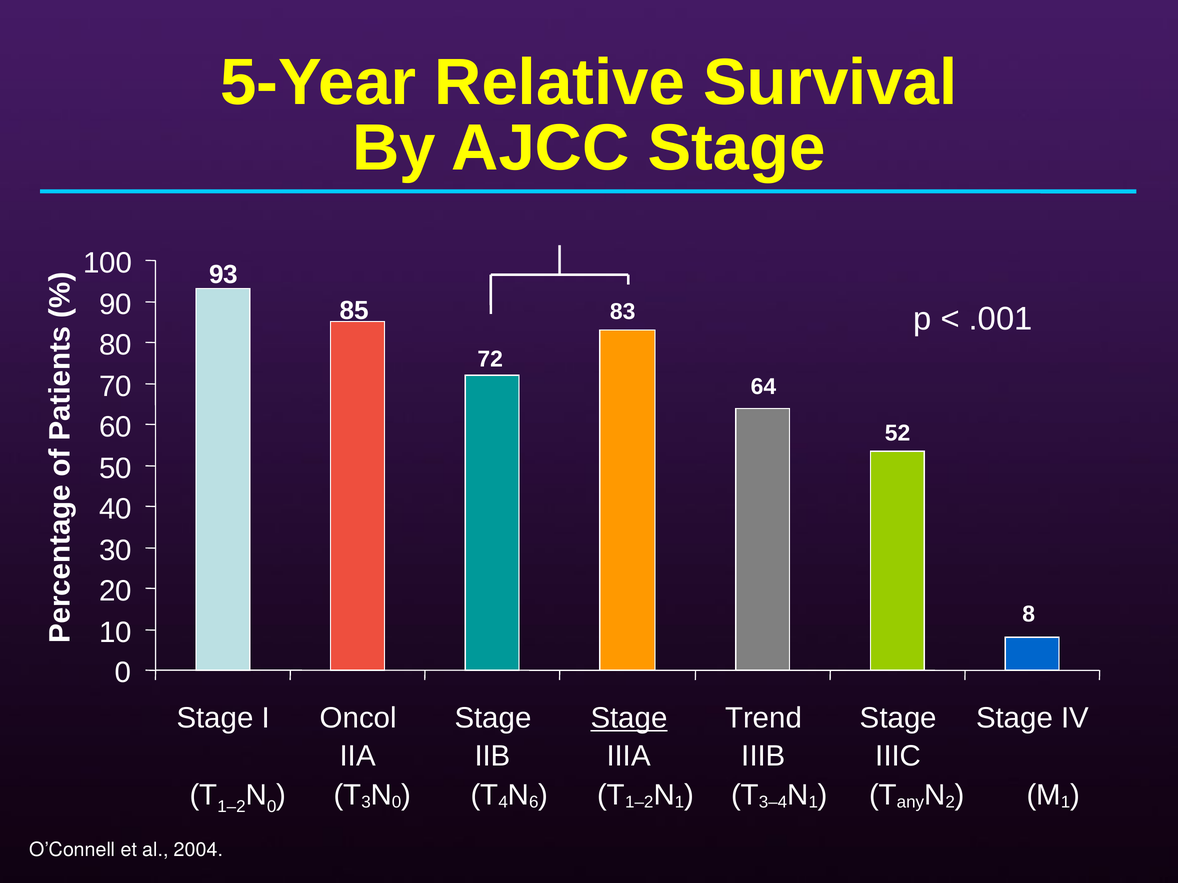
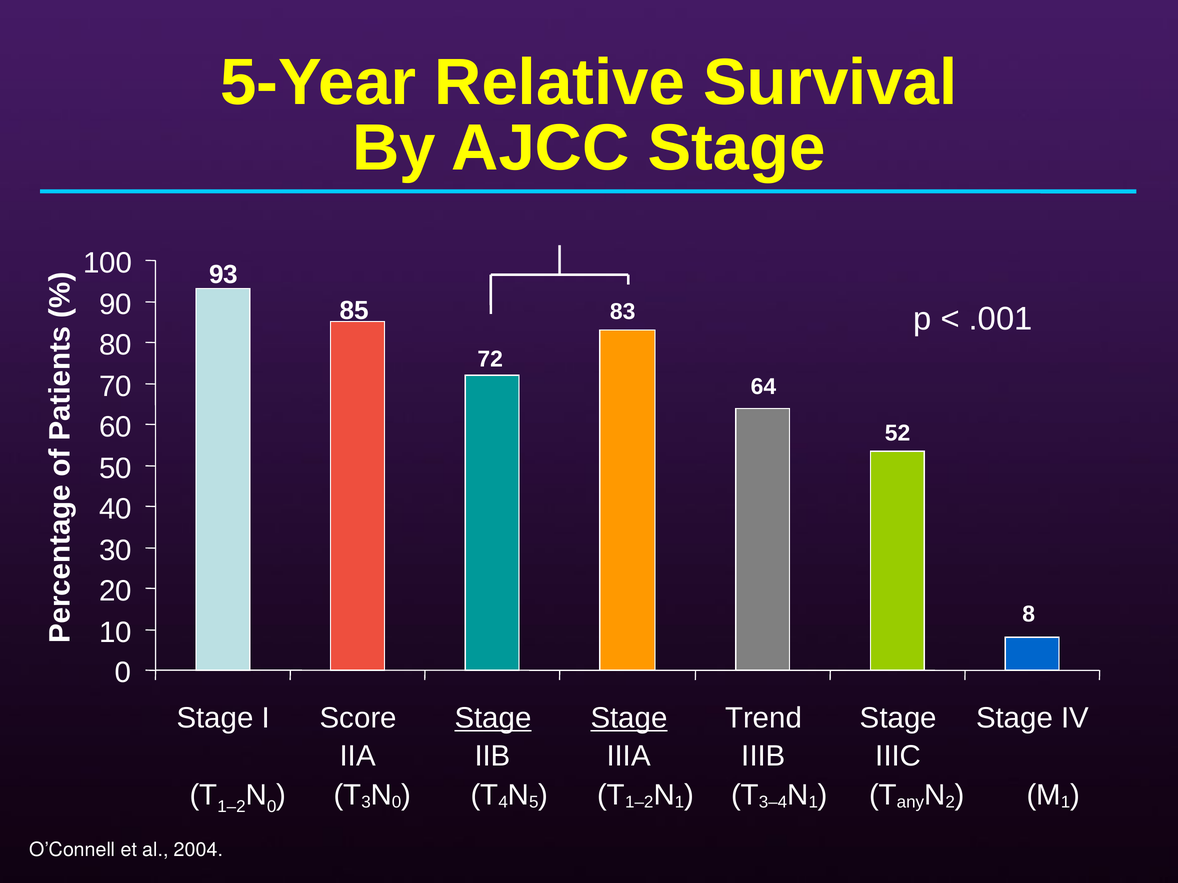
Oncol: Oncol -> Score
Stage at (493, 719) underline: none -> present
6: 6 -> 5
